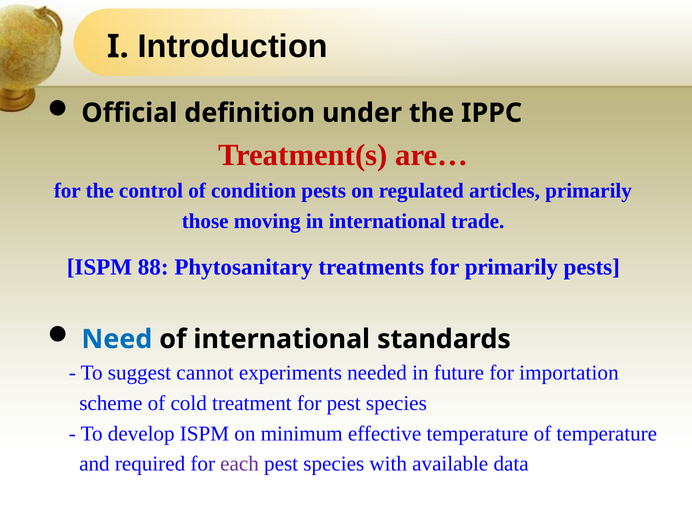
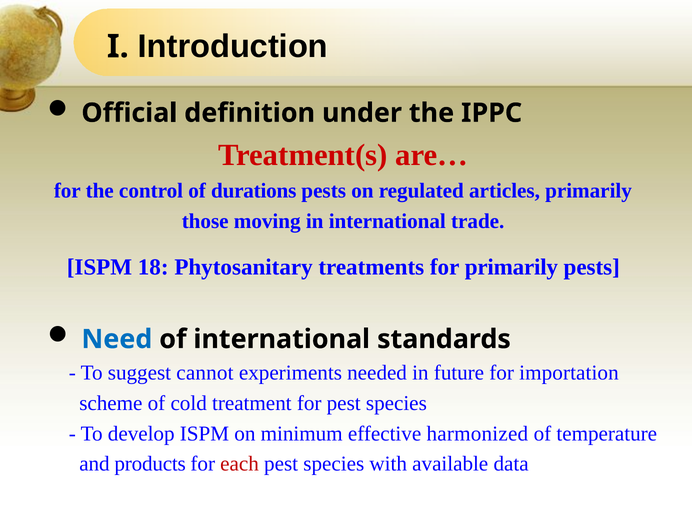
condition: condition -> durations
88: 88 -> 18
effective temperature: temperature -> harmonized
required: required -> products
each colour: purple -> red
